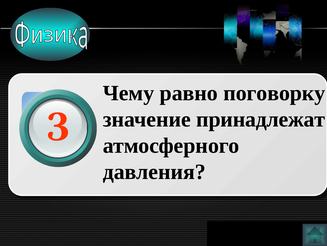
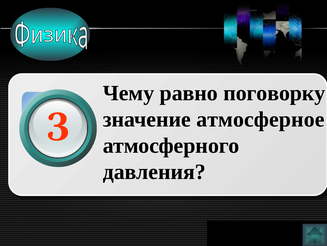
принадлежат: принадлежат -> атмосферное
